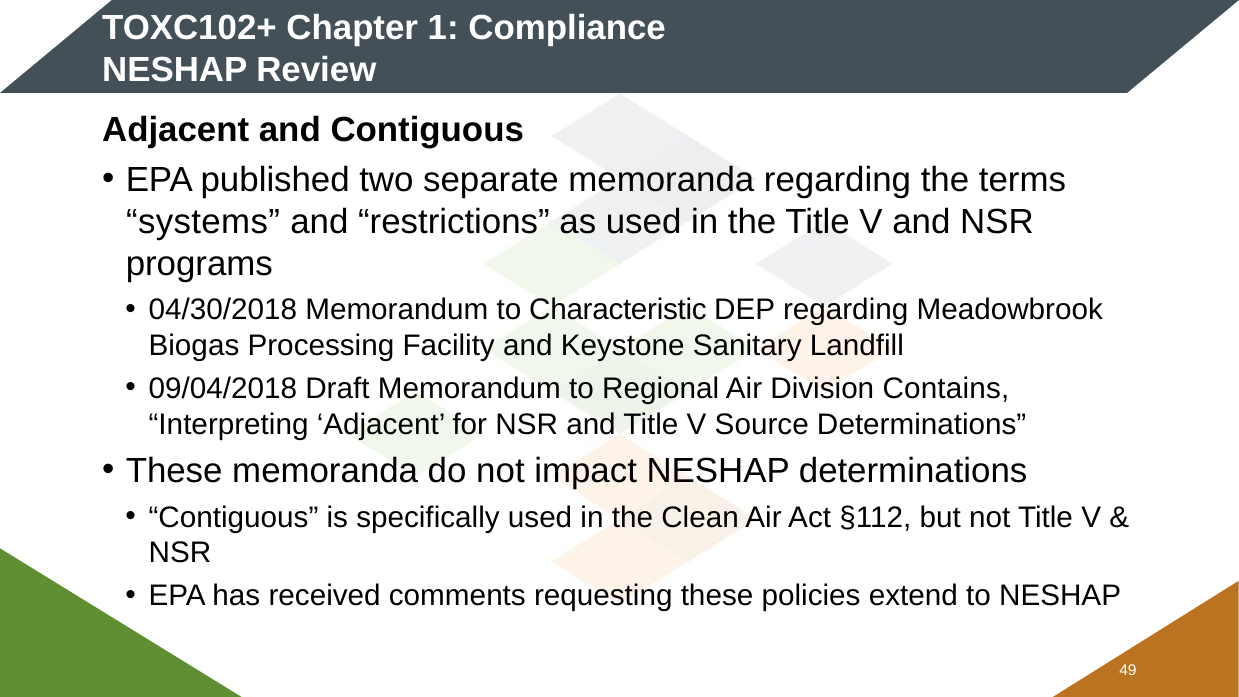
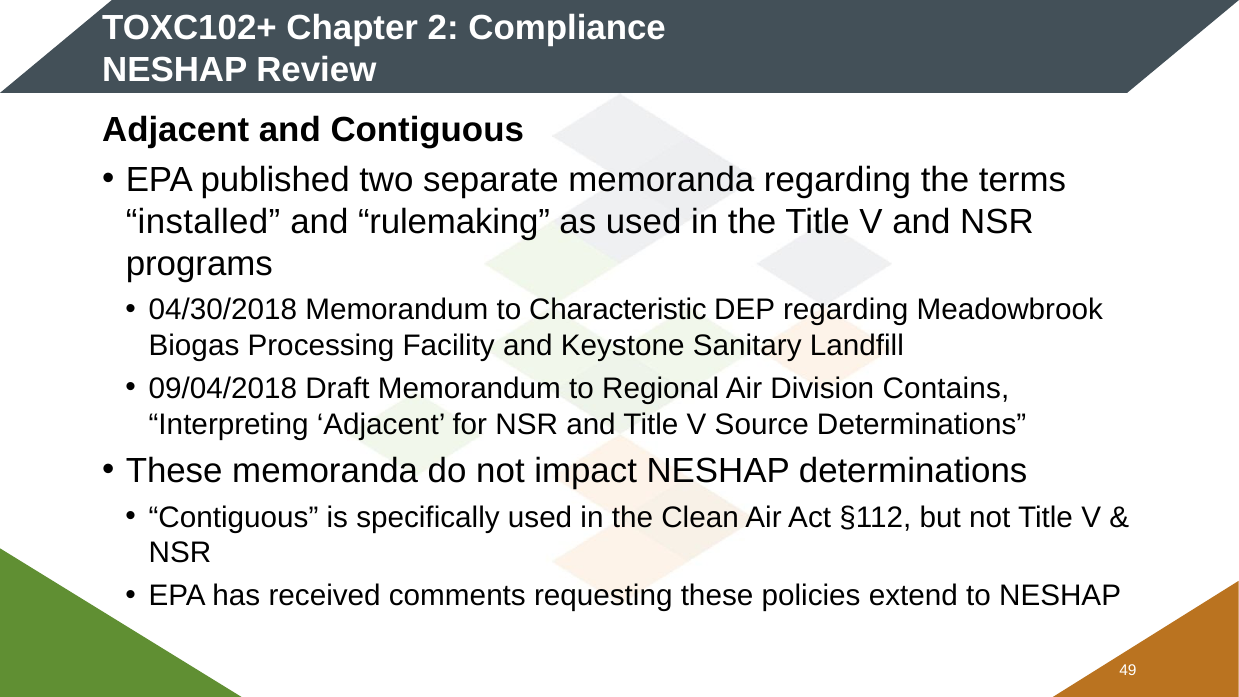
1: 1 -> 2
systems: systems -> installed
restrictions: restrictions -> rulemaking
